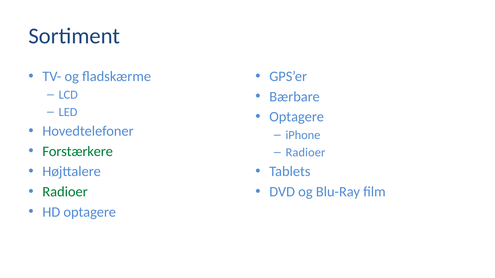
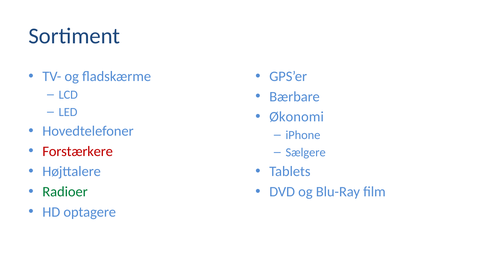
Optagere at (297, 117): Optagere -> Økonomi
Forstærkere colour: green -> red
Radioer at (305, 153): Radioer -> Sælgere
